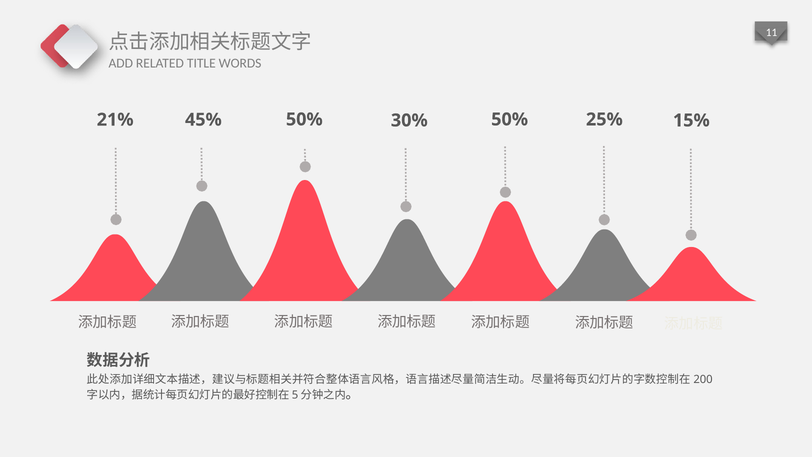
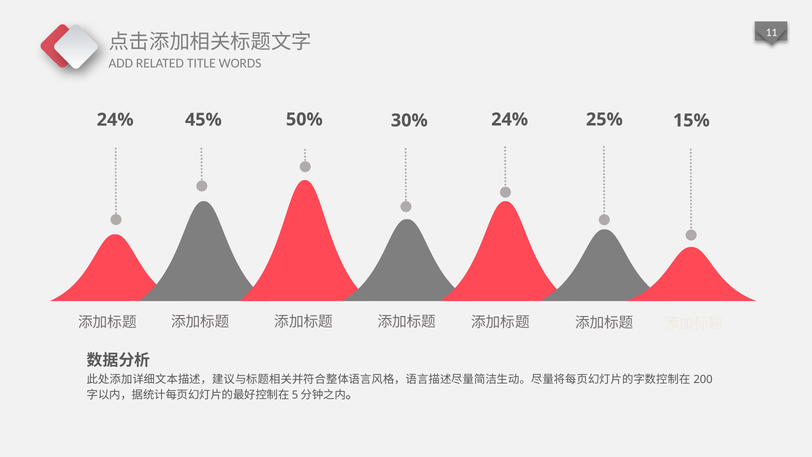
50% at (510, 119): 50% -> 24%
21% at (115, 120): 21% -> 24%
